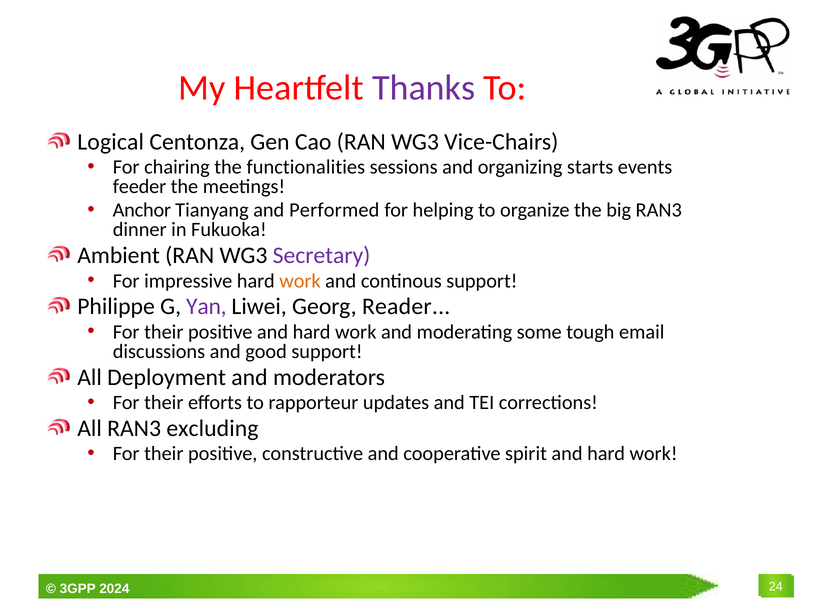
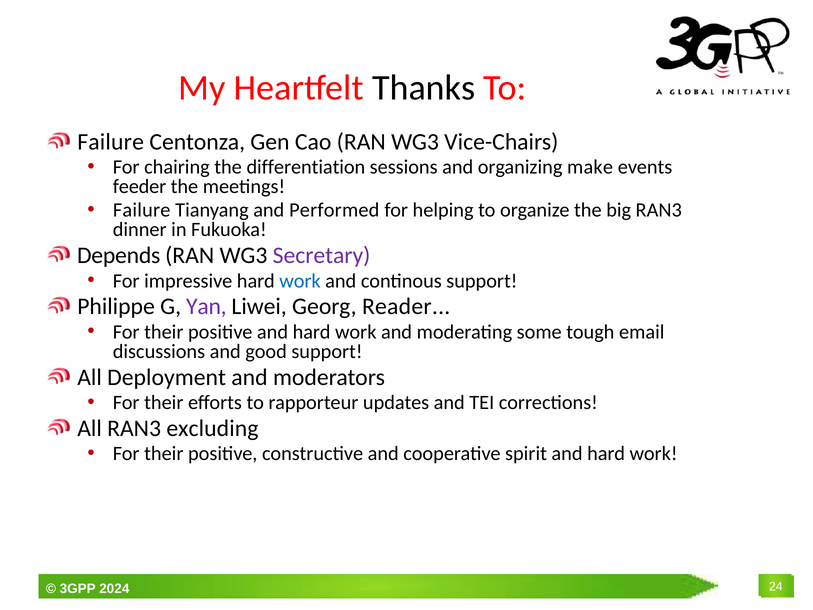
Thanks colour: purple -> black
Logical at (111, 142): Logical -> Failure
functionalities: functionalities -> differentiation
starts: starts -> make
Anchor at (142, 210): Anchor -> Failure
Ambient: Ambient -> Depends
work at (300, 281) colour: orange -> blue
